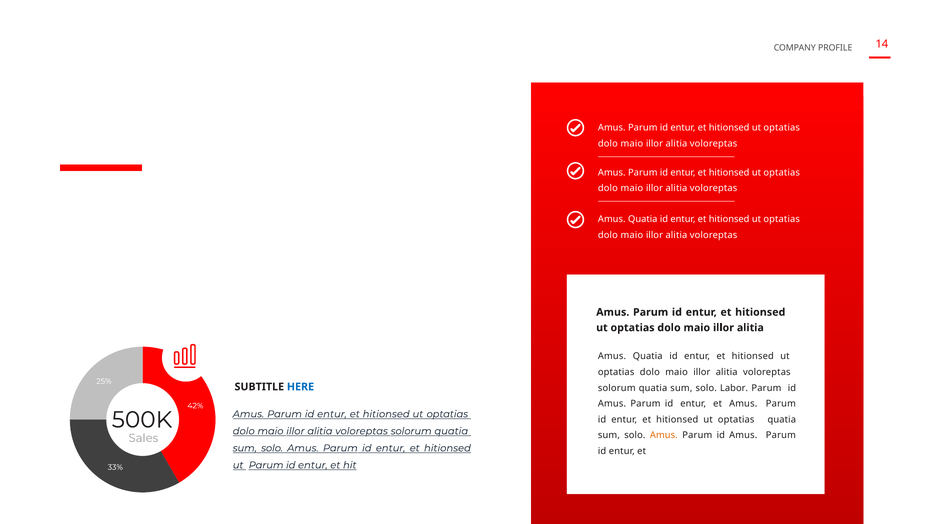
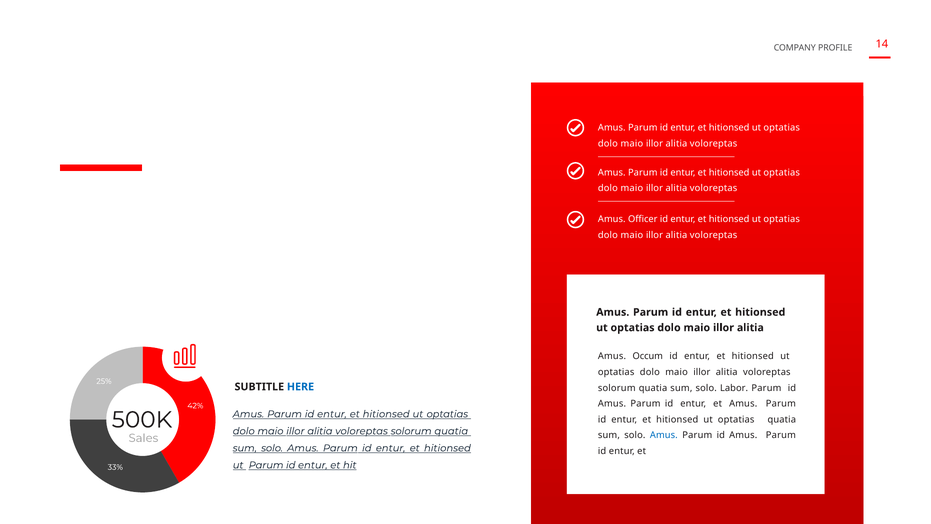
Quatia at (643, 219): Quatia -> Officer
Quatia at (648, 356): Quatia -> Occum
Amus at (664, 435) colour: orange -> blue
